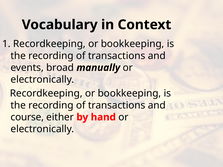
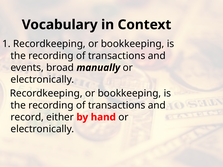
course: course -> record
